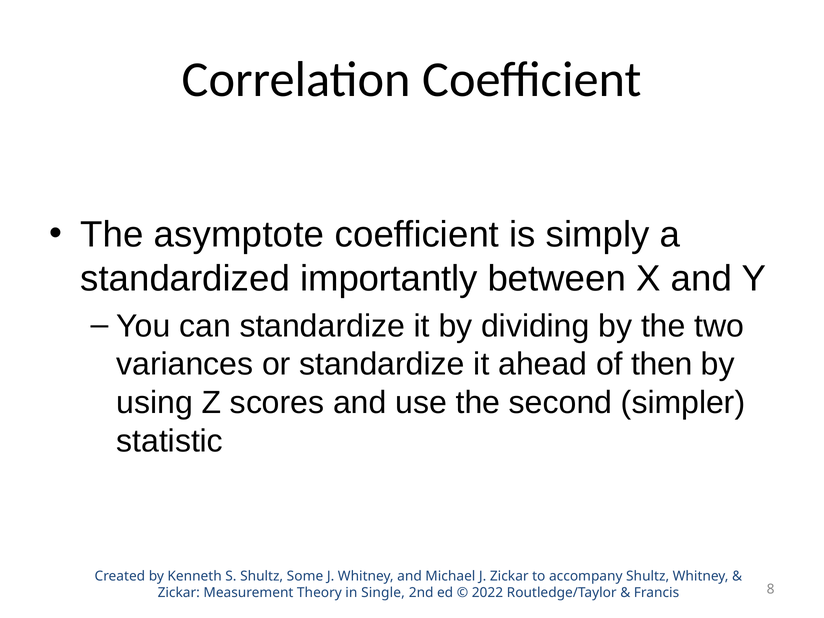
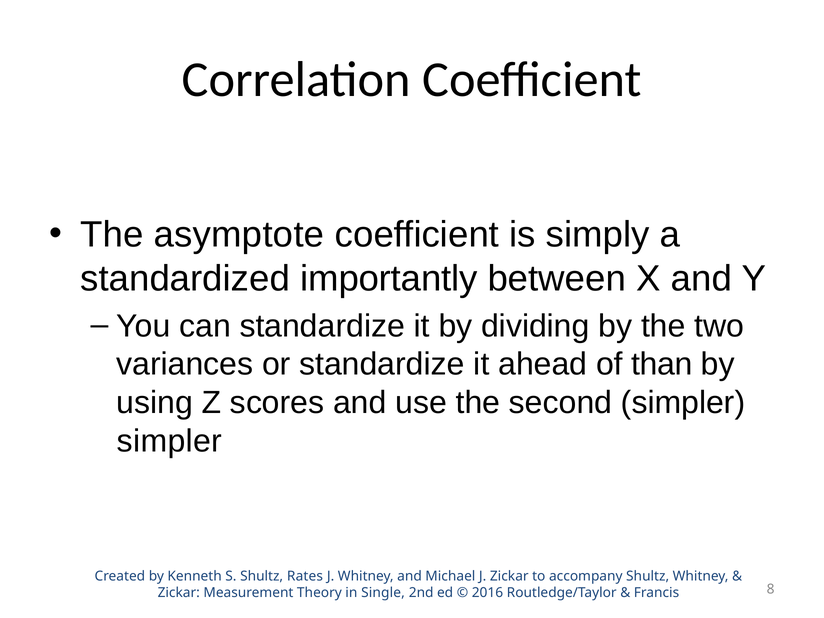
then: then -> than
statistic at (170, 441): statistic -> simpler
Some: Some -> Rates
2022: 2022 -> 2016
